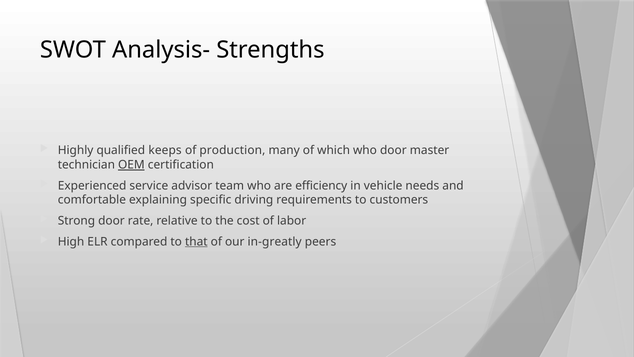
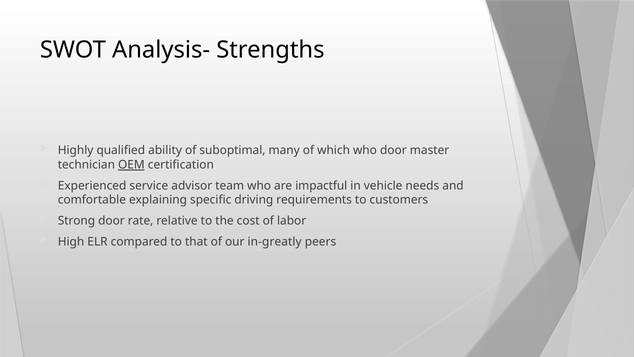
keeps: keeps -> ability
production: production -> suboptimal
efficiency: efficiency -> impactful
that underline: present -> none
